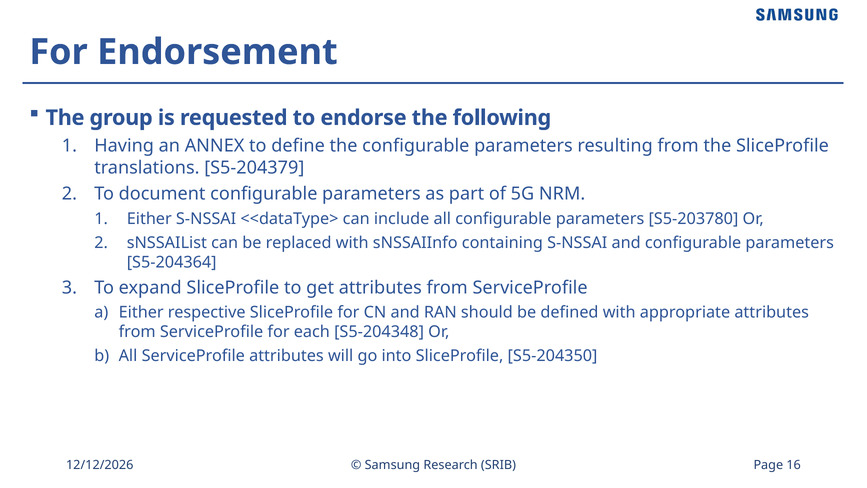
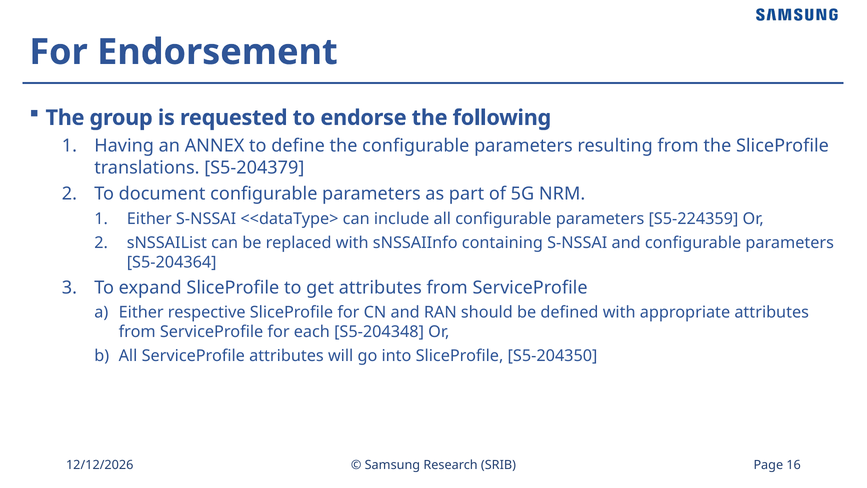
S5-203780: S5-203780 -> S5-224359
